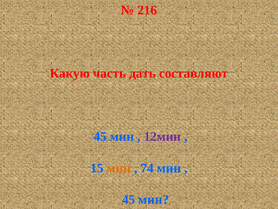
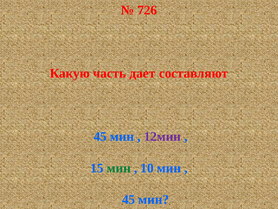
216: 216 -> 726
дать: дать -> дает
мин at (119, 168) colour: orange -> green
74: 74 -> 10
